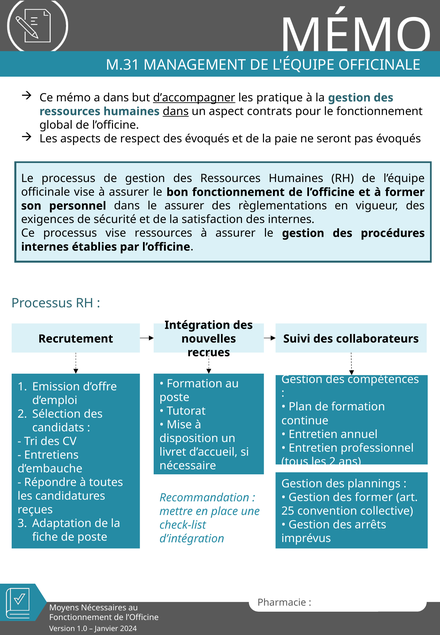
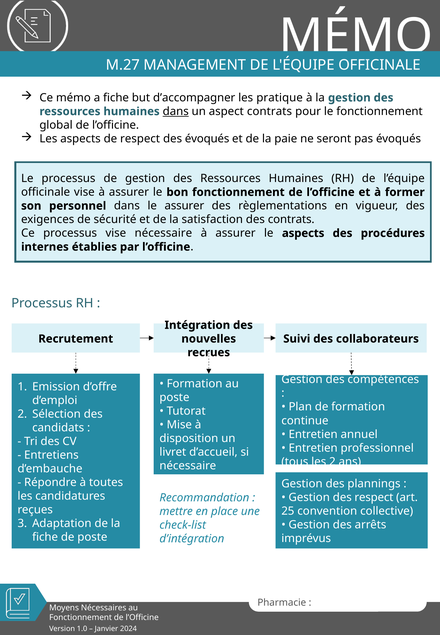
M.31: M.31 -> M.27
a dans: dans -> fiche
d’accompagner underline: present -> none
des internes: internes -> contrats
vise ressources: ressources -> nécessaire
le gestion: gestion -> aspects
des former: former -> respect
